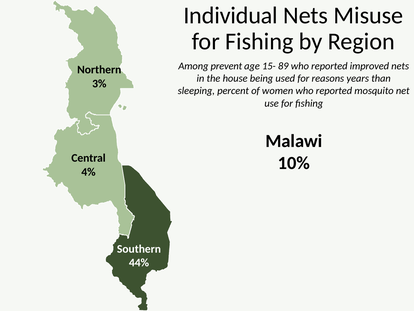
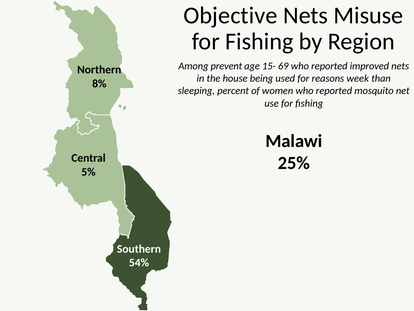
Individual: Individual -> Objective
89: 89 -> 69
years: years -> week
3%: 3% -> 8%
10%: 10% -> 25%
4%: 4% -> 5%
44%: 44% -> 54%
